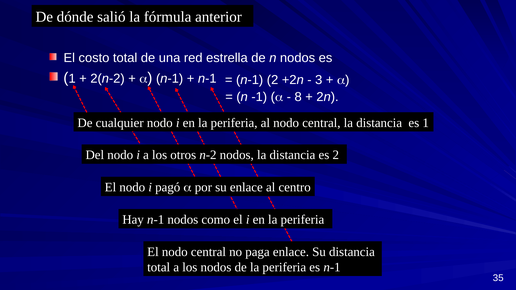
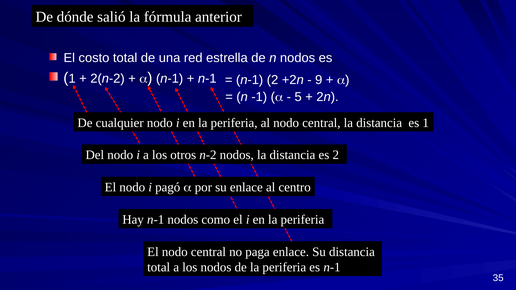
3: 3 -> 9
8: 8 -> 5
